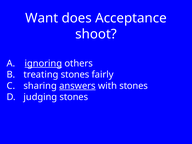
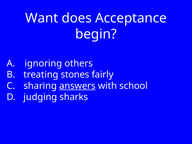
shoot: shoot -> begin
ignoring underline: present -> none
with stones: stones -> school
judging stones: stones -> sharks
